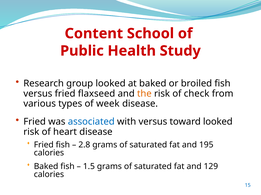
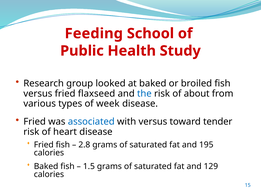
Content: Content -> Feeding
the colour: orange -> blue
check: check -> about
toward looked: looked -> tender
